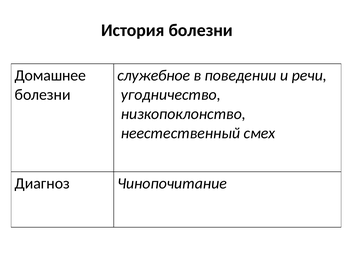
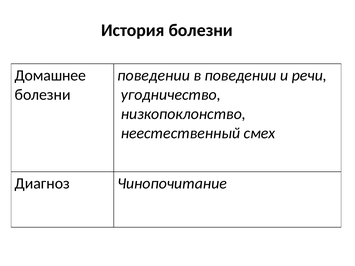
служебное at (154, 75): служебное -> поведении
